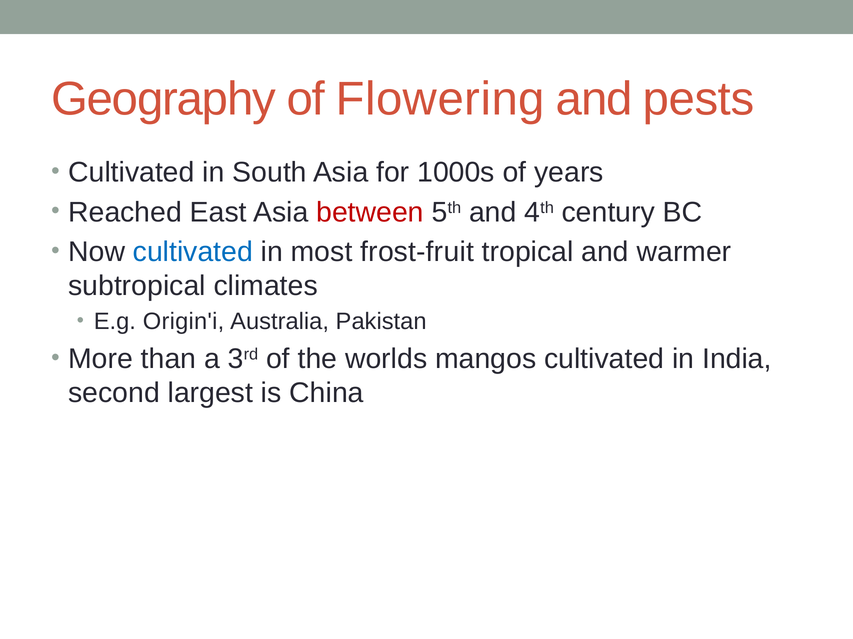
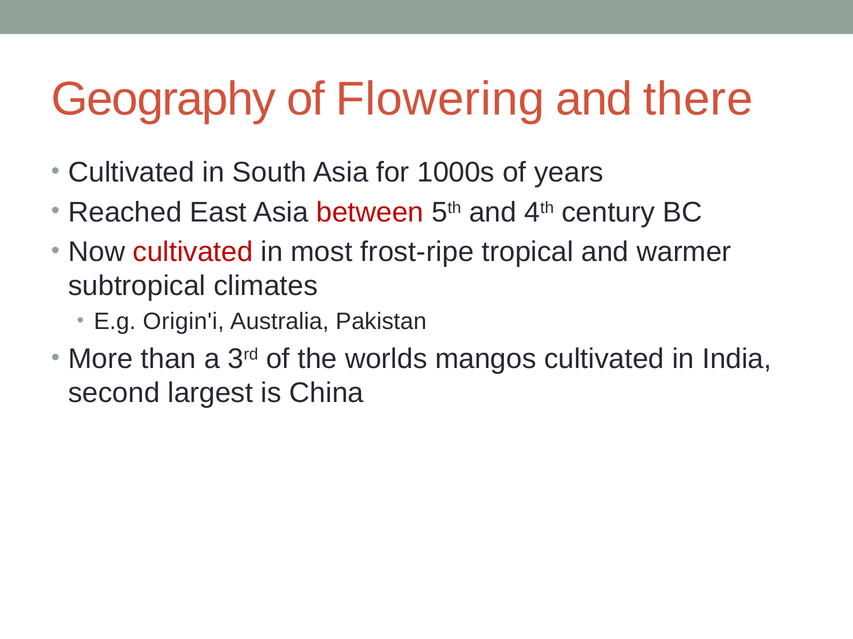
pests: pests -> there
cultivated at (193, 252) colour: blue -> red
frost-fruit: frost-fruit -> frost-ripe
